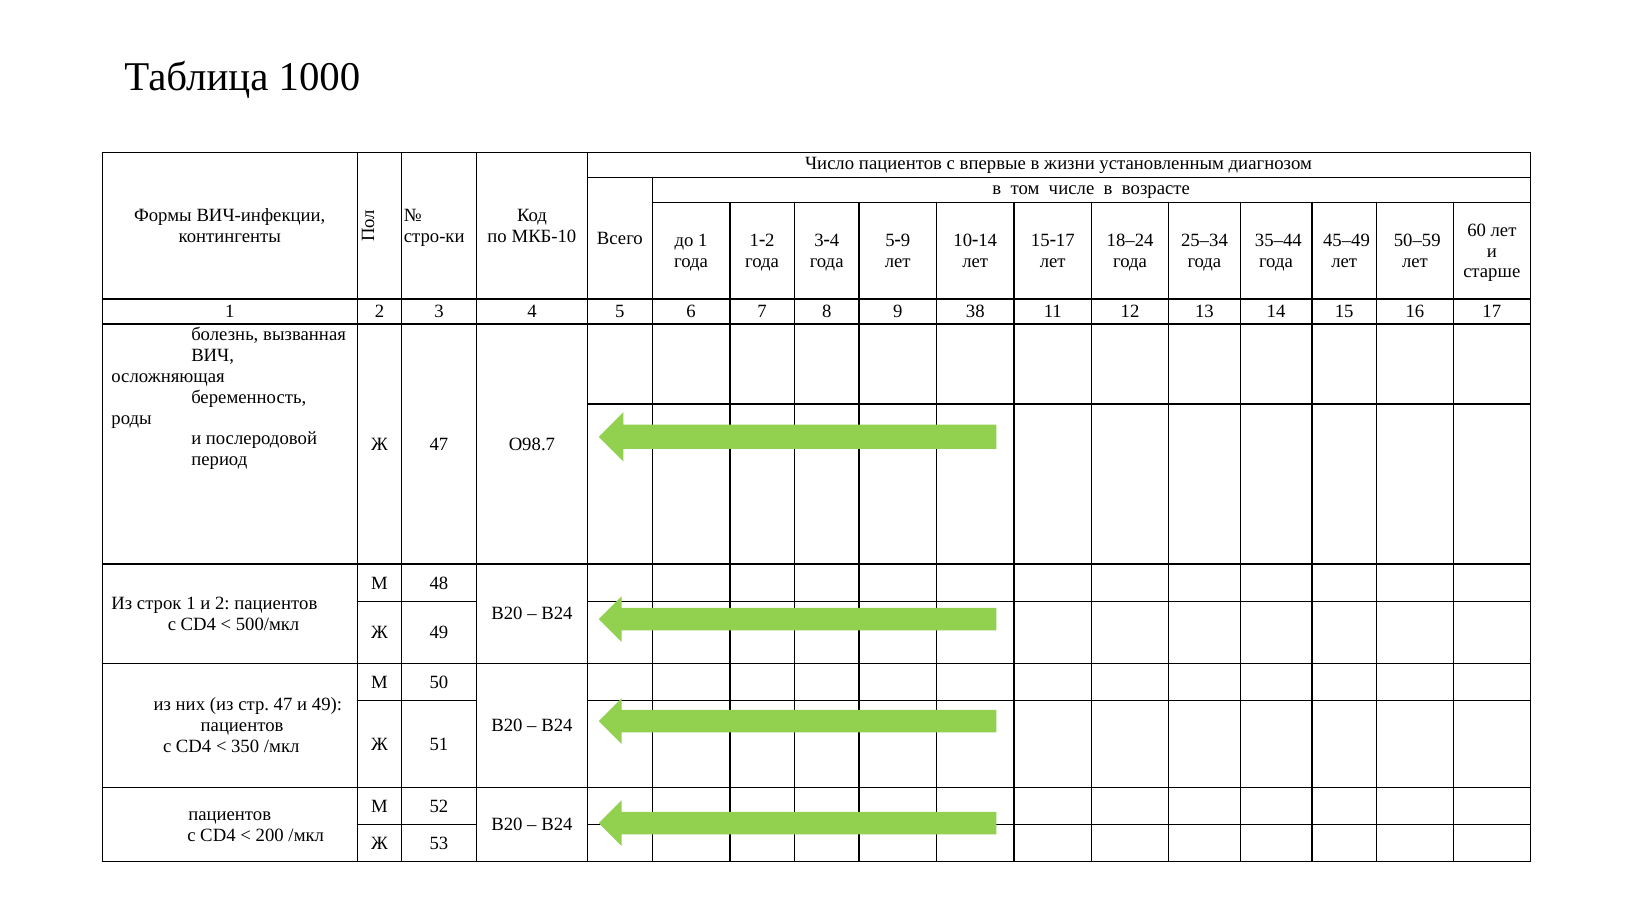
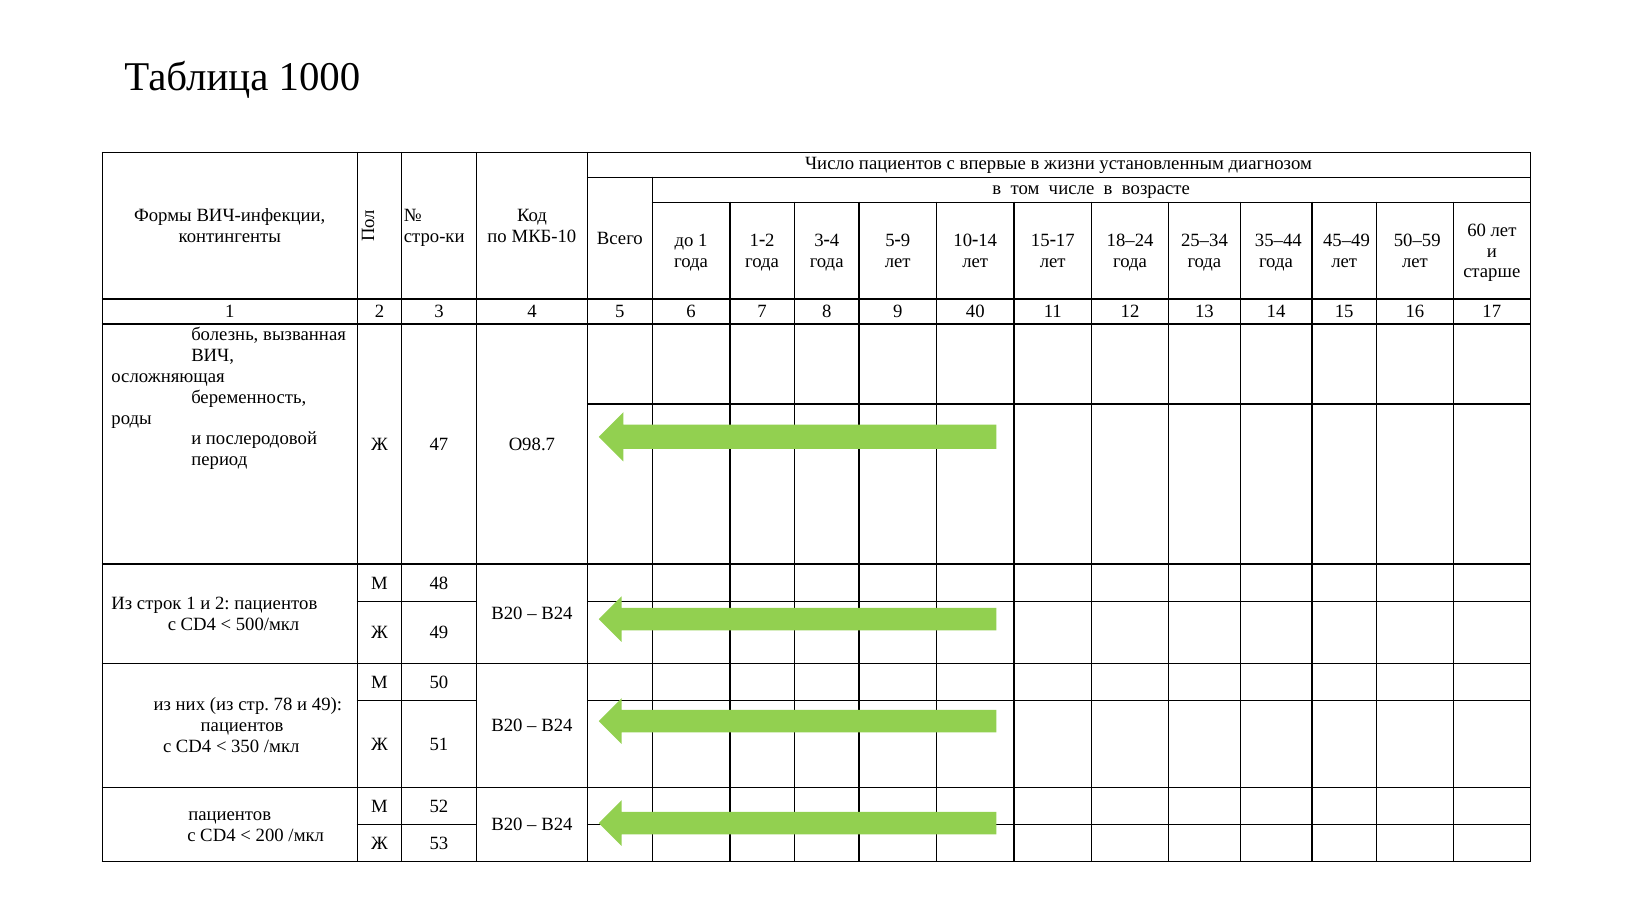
38: 38 -> 40
стр 47: 47 -> 78
